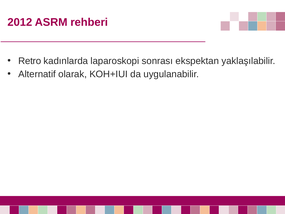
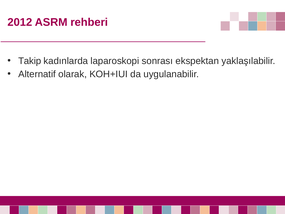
Retro: Retro -> Takip
